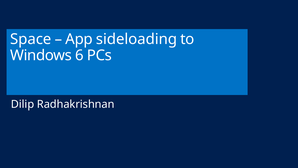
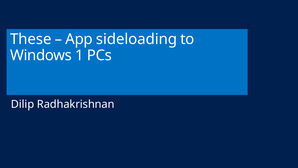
Space: Space -> These
6: 6 -> 1
